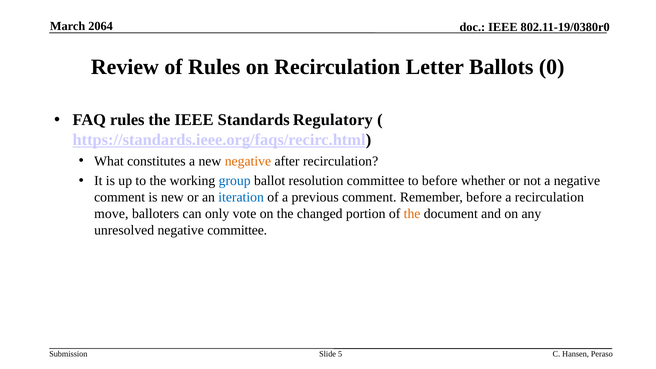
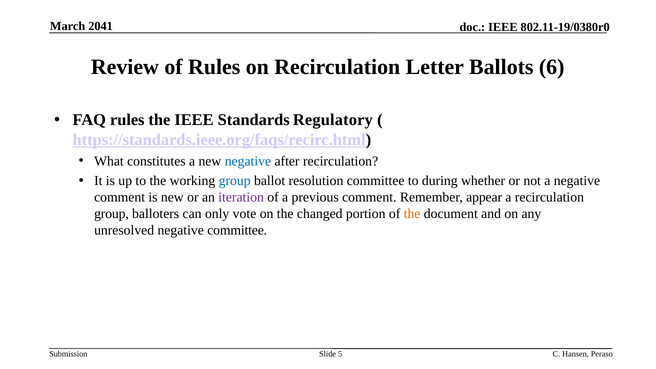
2064: 2064 -> 2041
0: 0 -> 6
negative at (248, 161) colour: orange -> blue
to before: before -> during
iteration colour: blue -> purple
Remember before: before -> appear
move at (111, 214): move -> group
